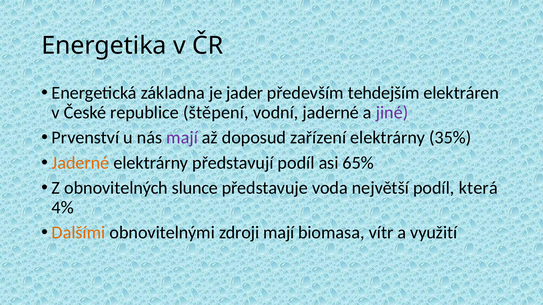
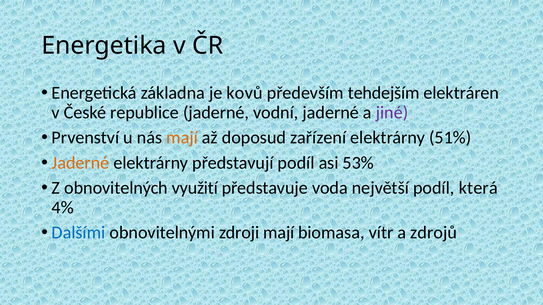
jader: jader -> kovů
republice štěpení: štěpení -> jaderné
mají at (182, 138) colour: purple -> orange
35%: 35% -> 51%
65%: 65% -> 53%
slunce: slunce -> využití
Dalšími colour: orange -> blue
využití: využití -> zdrojů
